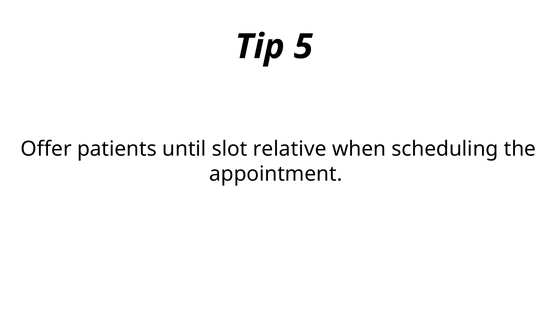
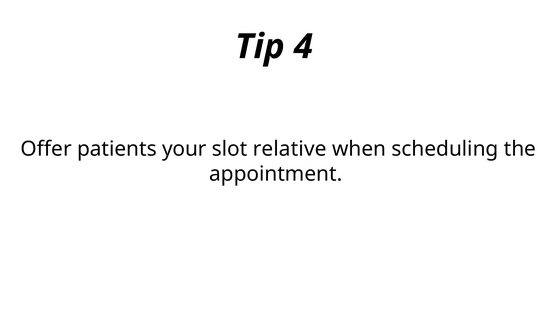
5: 5 -> 4
until: until -> your
